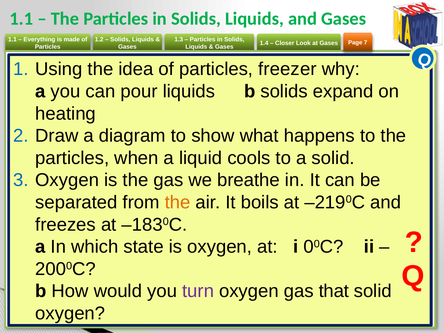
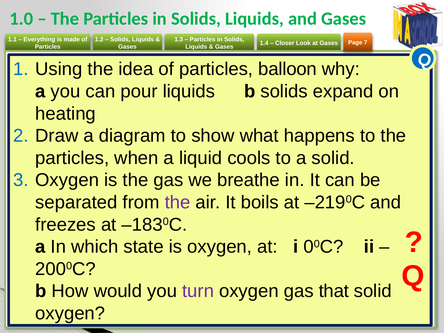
1.1 at (21, 19): 1.1 -> 1.0
freezer: freezer -> balloon
the at (178, 202) colour: orange -> purple
